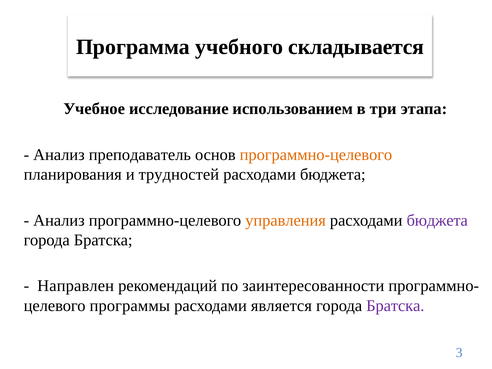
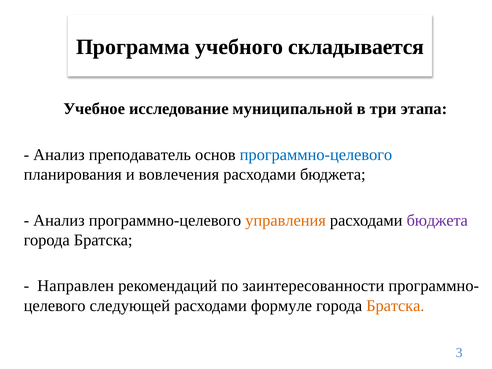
использованием: использованием -> муниципальной
программно-целевого at (316, 155) colour: orange -> blue
трудностей: трудностей -> вовлечения
программы: программы -> следующей
является: является -> формуле
Братска at (395, 306) colour: purple -> orange
